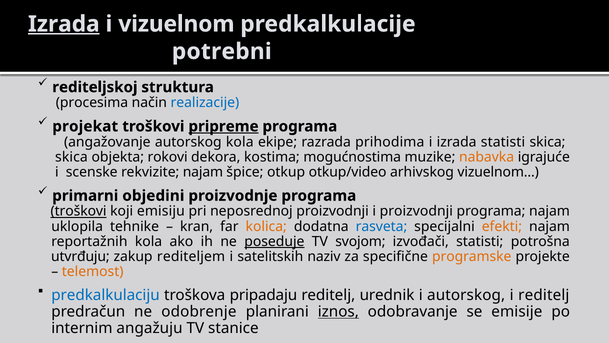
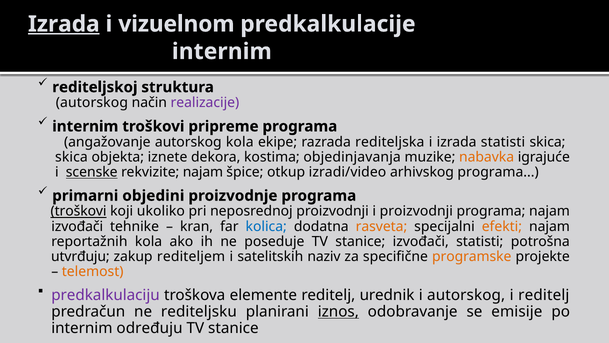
potrebni at (222, 51): potrebni -> internim
procesima at (92, 103): procesima -> autorskog
realizacije colour: blue -> purple
projekat at (85, 126): projekat -> internim
pripreme underline: present -> none
prihodima: prihodima -> rediteljska
rokovi: rokovi -> iznete
mogućnostima: mogućnostima -> objedinjavanja
scenske underline: none -> present
otkup/video: otkup/video -> izradi/video
arhivskog vizuelnom: vizuelnom -> programa
emisiju: emisiju -> ukoliko
uklopila at (77, 226): uklopila -> izvođači
kolica colour: orange -> blue
rasveta colour: blue -> orange
poseduje underline: present -> none
svojom at (360, 241): svojom -> stanice
predkalkulaciju colour: blue -> purple
pripadaju: pripadaju -> elemente
odobrenje: odobrenje -> rediteljsku
angažuju: angažuju -> određuju
